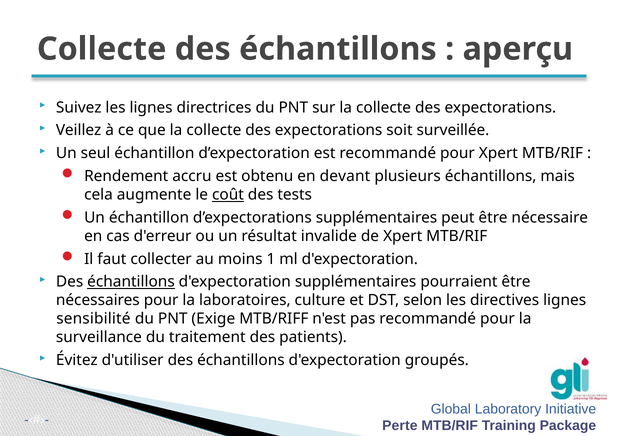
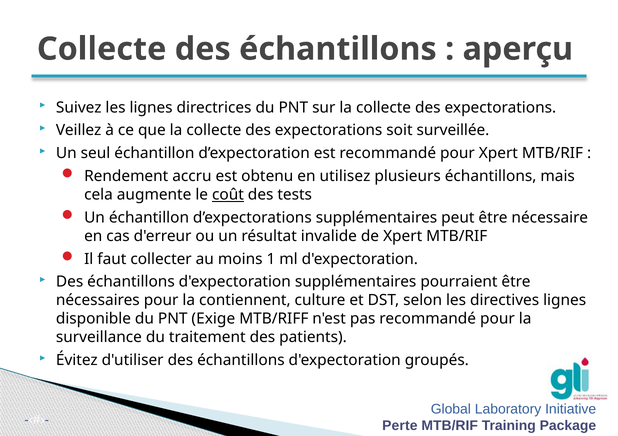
devant: devant -> utilisez
échantillons at (131, 282) underline: present -> none
laboratoires: laboratoires -> contiennent
sensibilité: sensibilité -> disponible
